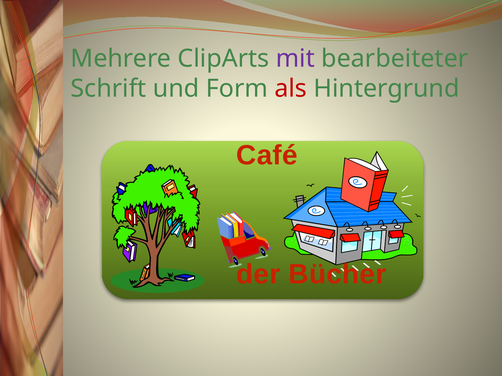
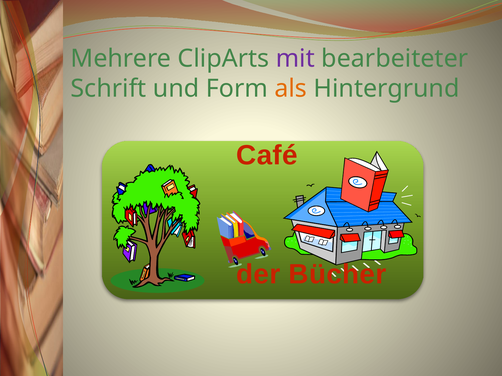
als colour: red -> orange
